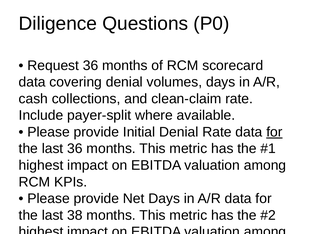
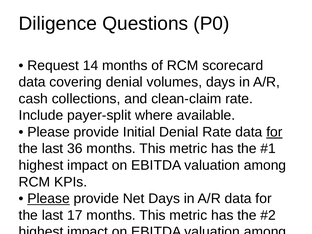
Request 36: 36 -> 14
Please at (49, 199) underline: none -> present
38: 38 -> 17
